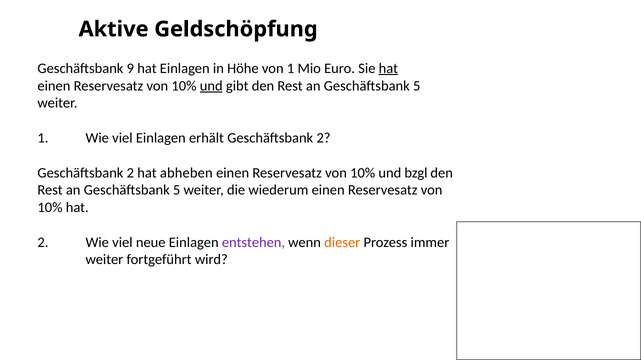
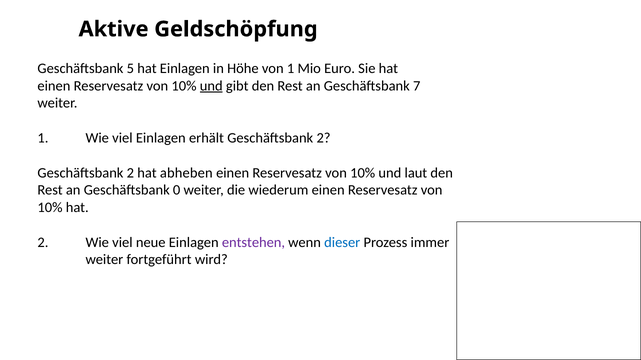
9: 9 -> 5
hat at (388, 69) underline: present -> none
5 at (417, 86): 5 -> 7
bzgl: bzgl -> laut
5 at (177, 190): 5 -> 0
dieser colour: orange -> blue
